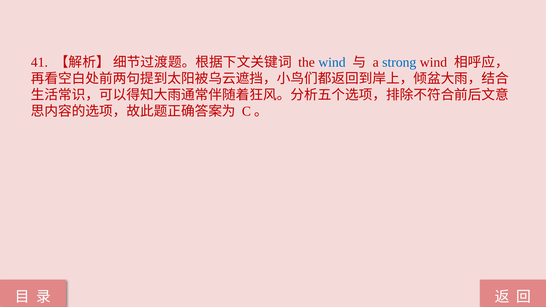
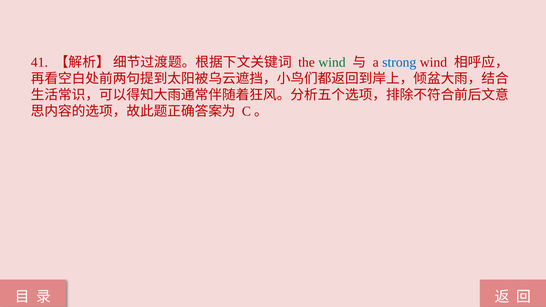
wind at (332, 62) colour: blue -> green
